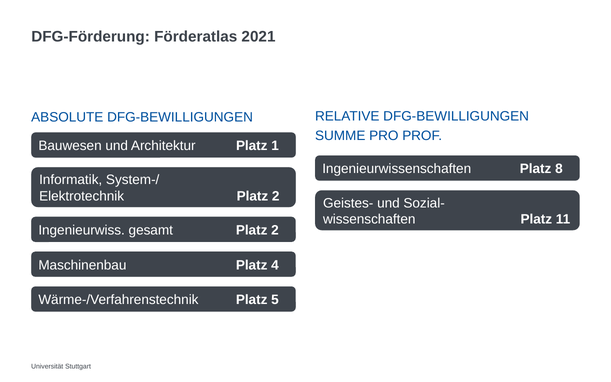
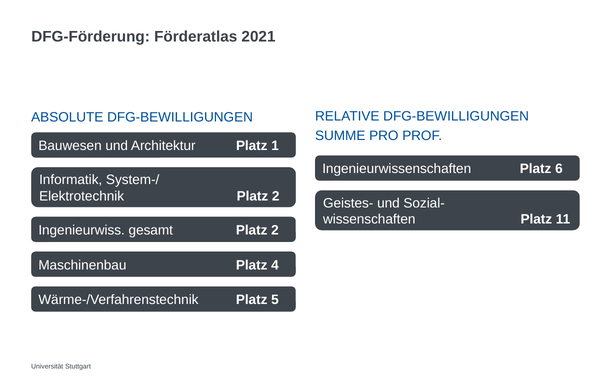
8: 8 -> 6
